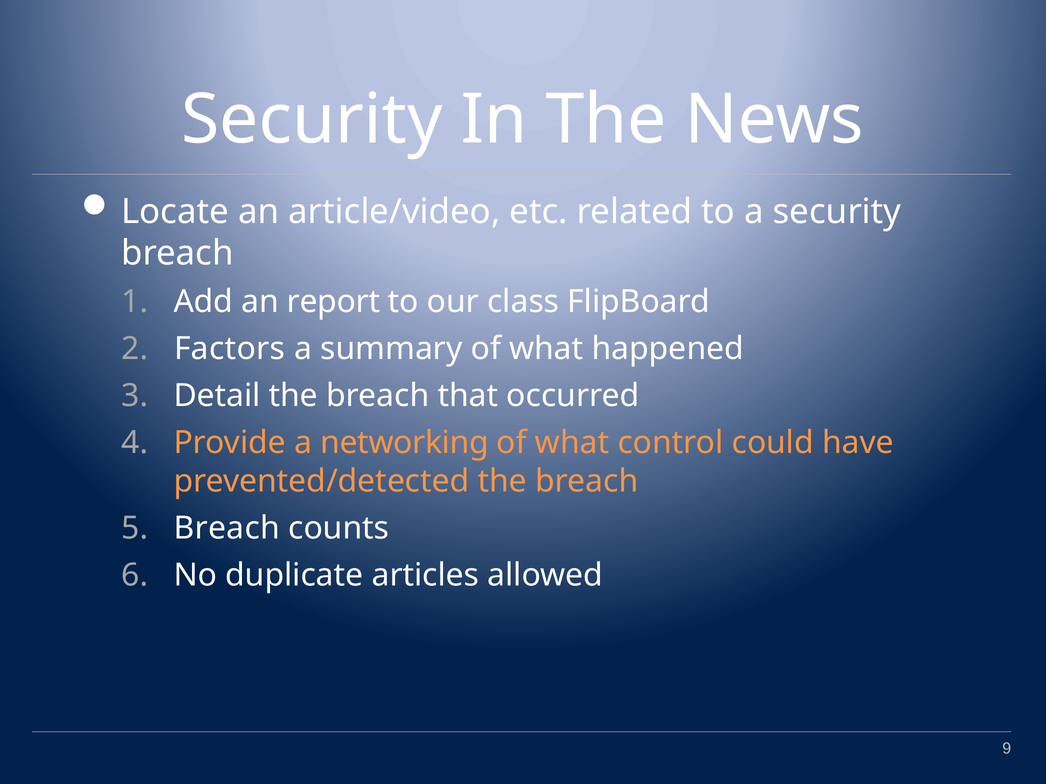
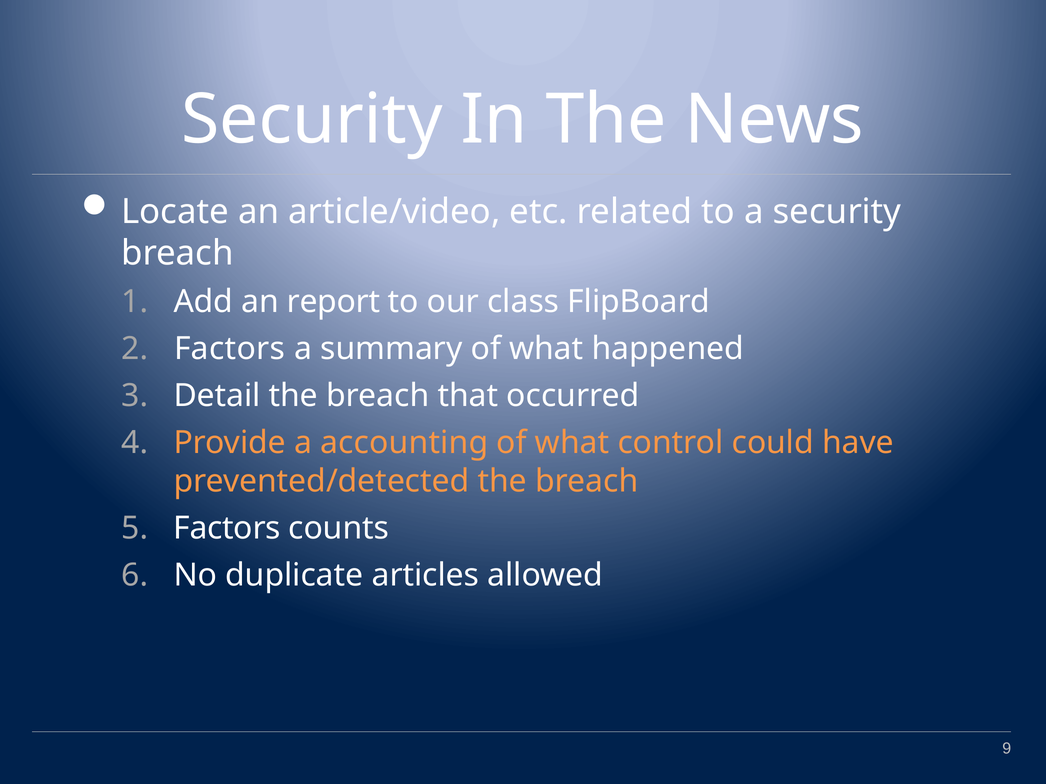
networking: networking -> accounting
Breach at (227, 528): Breach -> Factors
